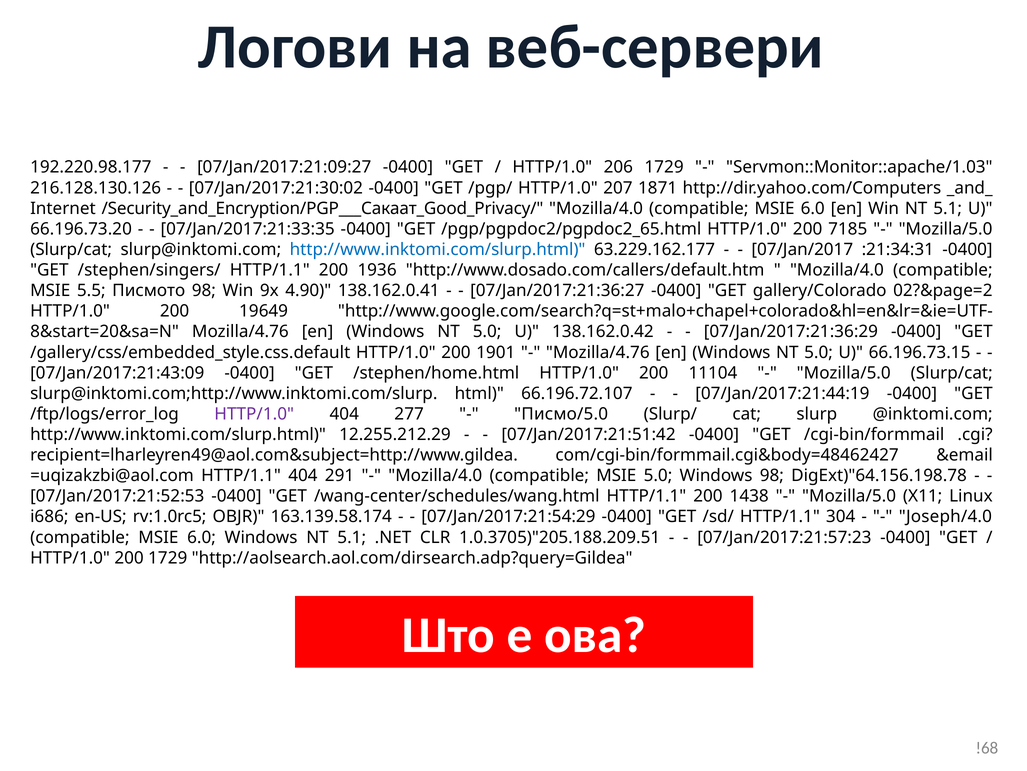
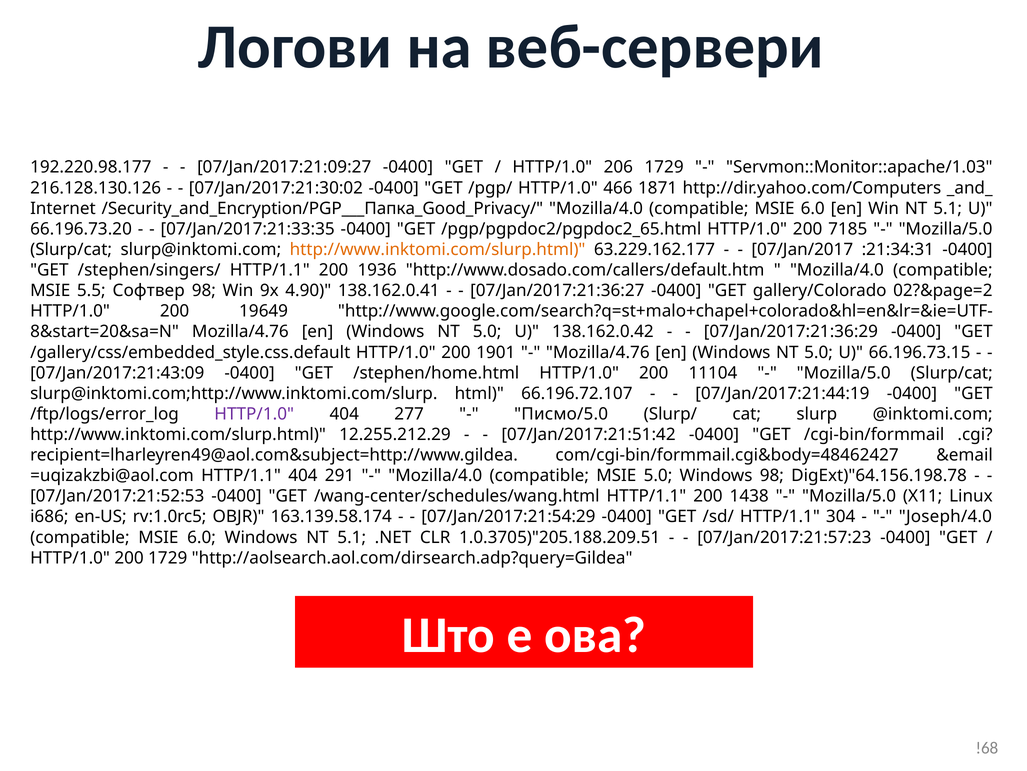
207: 207 -> 466
/Security_and_Encryption/PGP___Сакаат_Good_Privacy/: /Security_and_Encryption/PGP___Сакаат_Good_Privacy/ -> /Security_and_Encryption/PGP___Папка_Good_Privacy/
http://www.inktomi.com/slurp.html at (438, 249) colour: blue -> orange
Писмото: Писмото -> Софтвер
